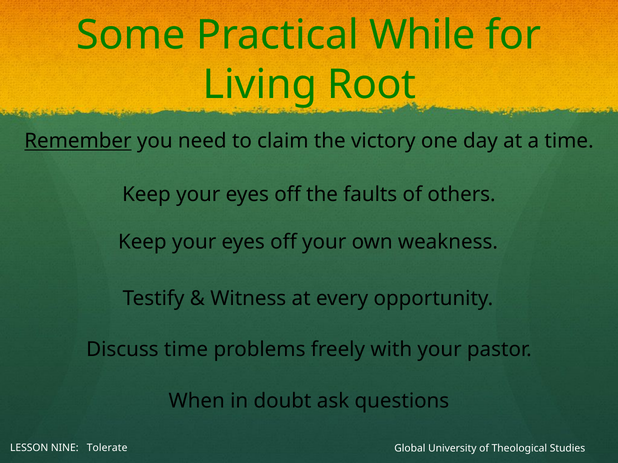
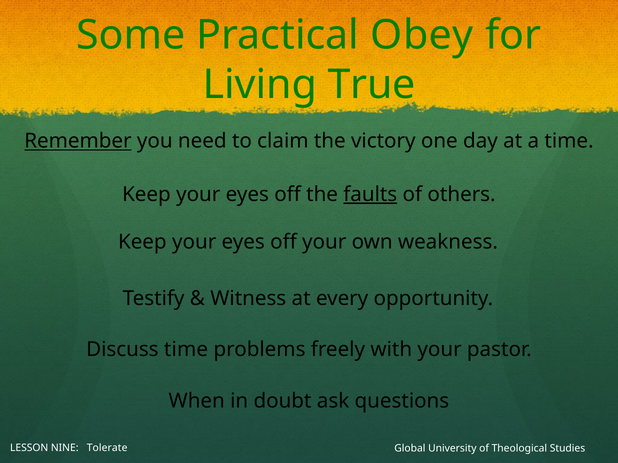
While: While -> Obey
Root: Root -> True
faults underline: none -> present
